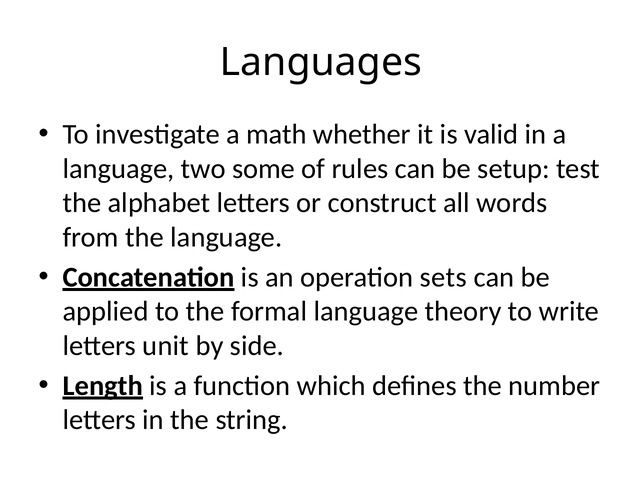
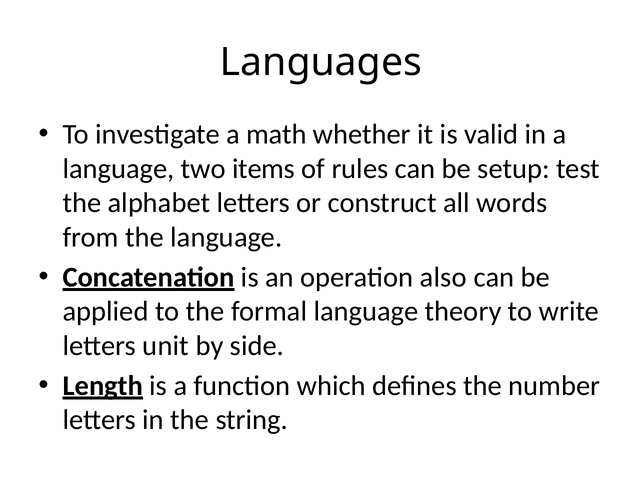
some: some -> items
sets: sets -> also
